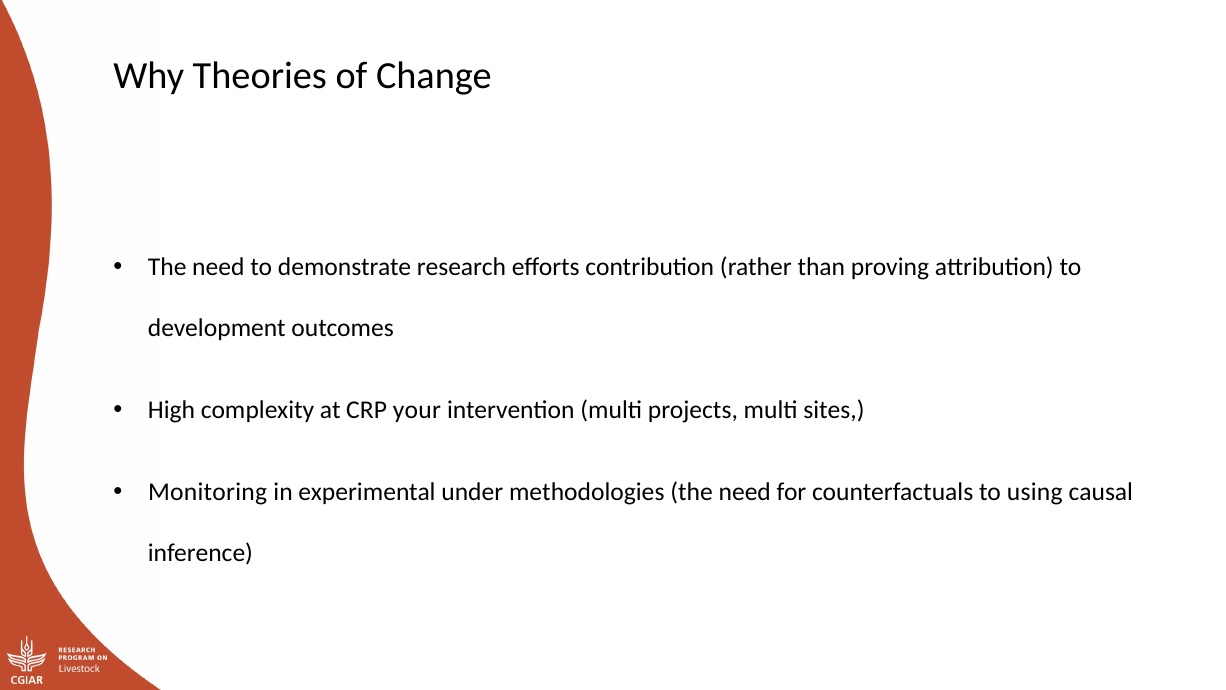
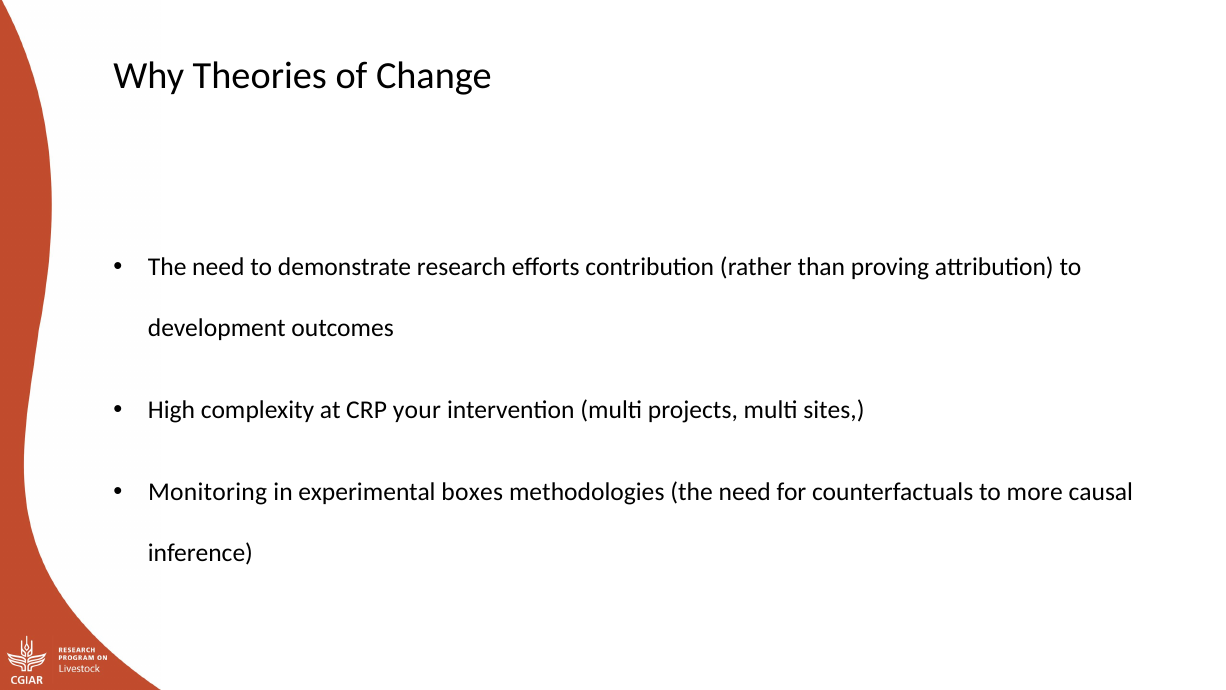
under: under -> boxes
using: using -> more
